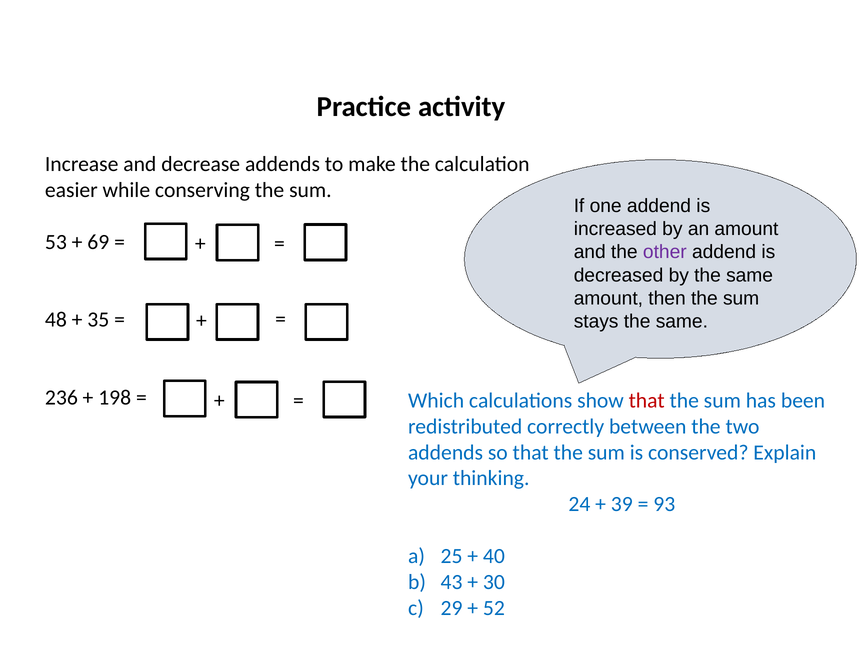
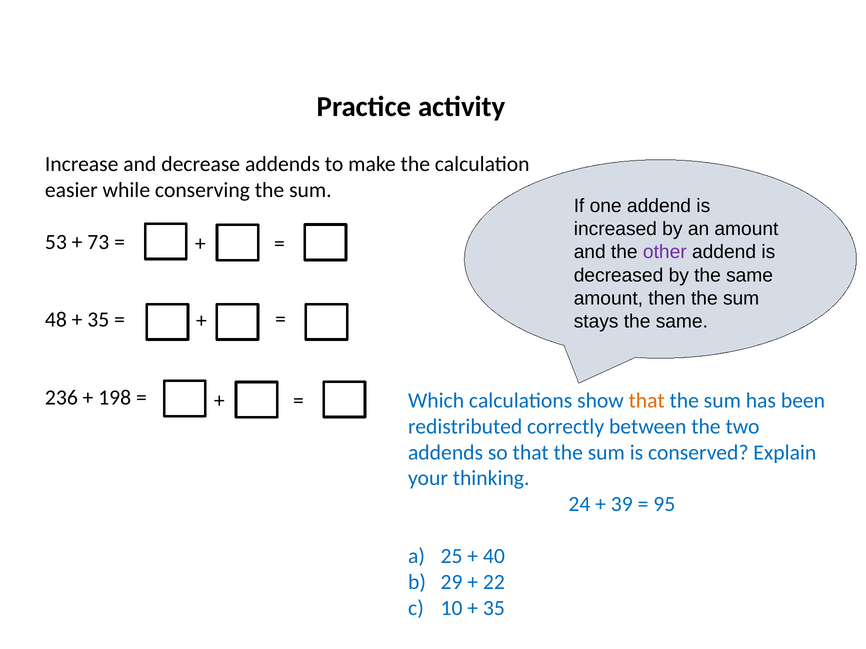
69: 69 -> 73
that at (647, 401) colour: red -> orange
93: 93 -> 95
43: 43 -> 29
30: 30 -> 22
29: 29 -> 10
52 at (494, 609): 52 -> 35
